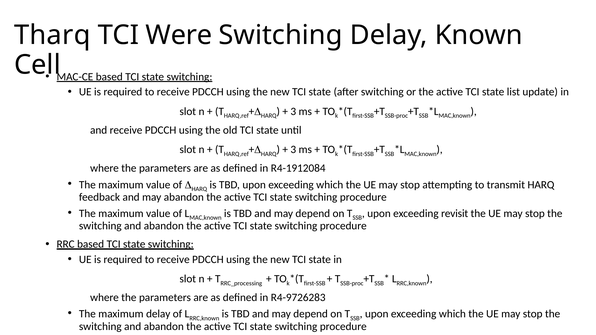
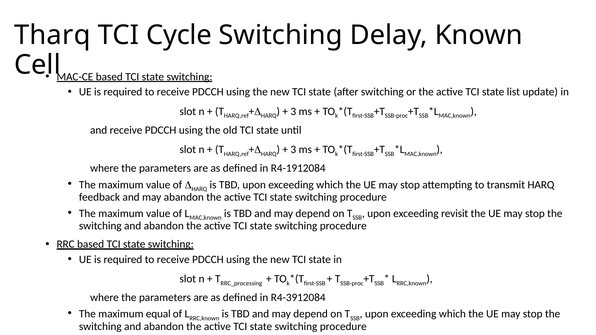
Were: Were -> Cycle
R4-9726283: R4-9726283 -> R4-3912084
maximum delay: delay -> equal
